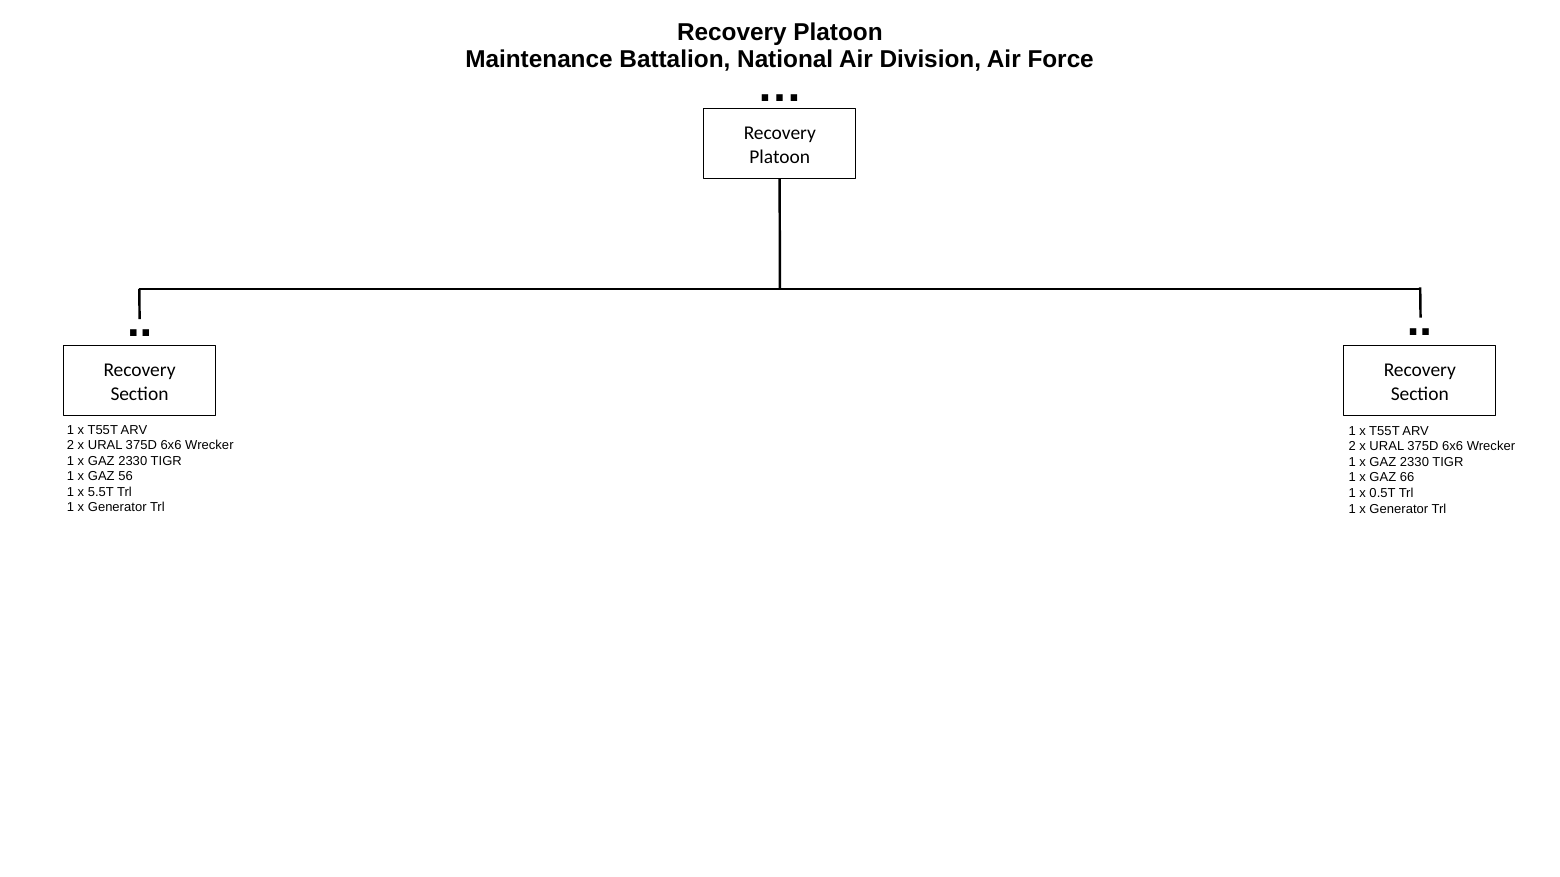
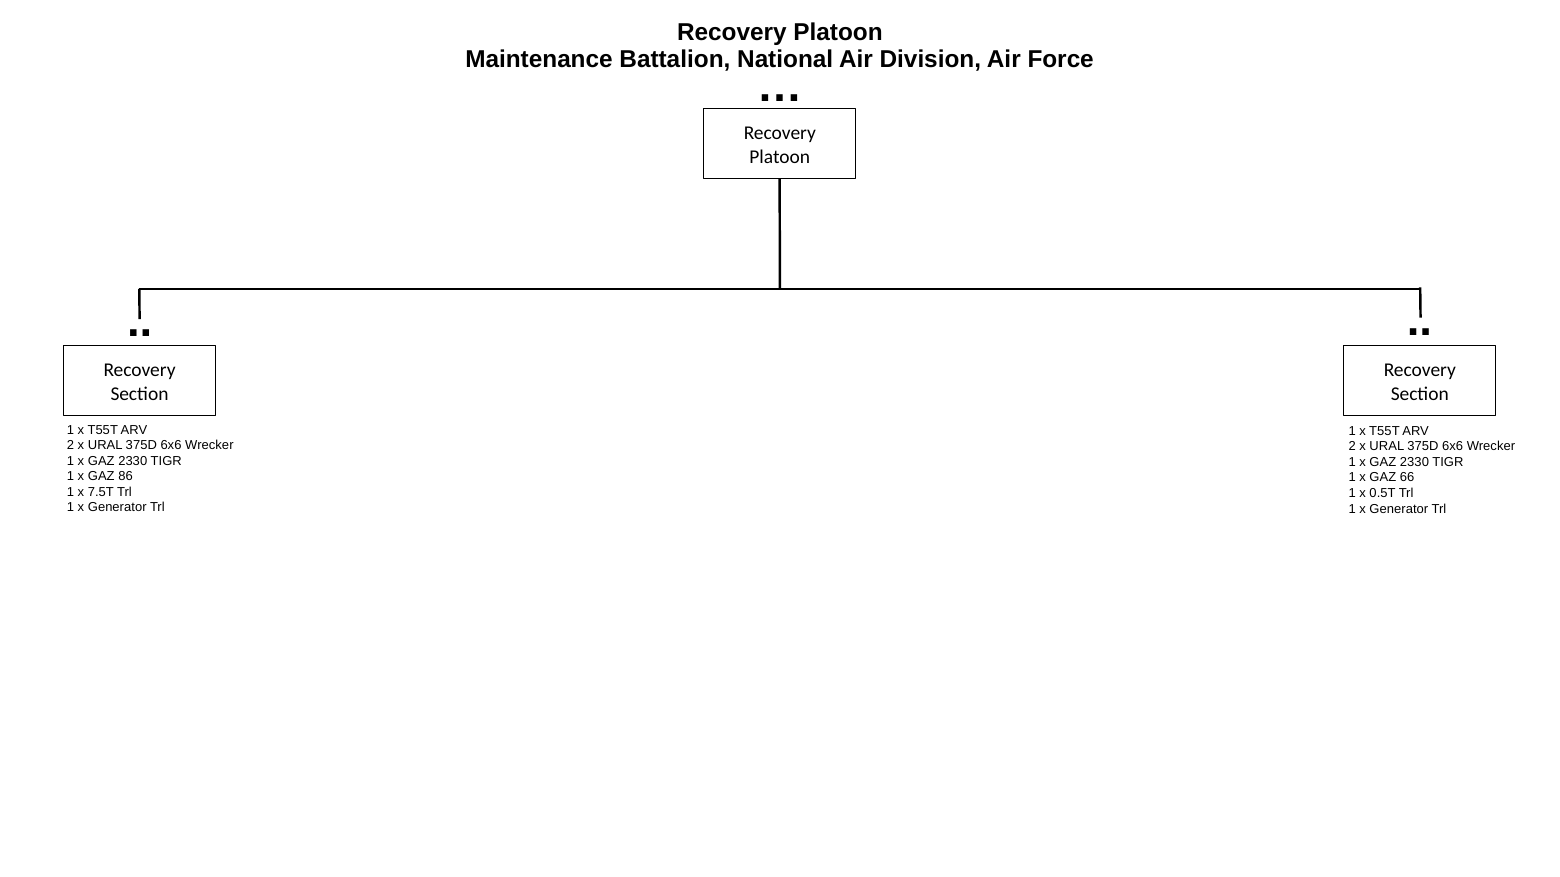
56: 56 -> 86
5.5T: 5.5T -> 7.5T
